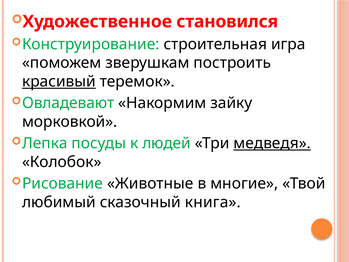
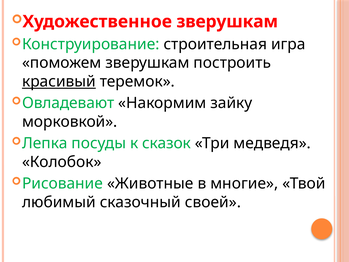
Художественное становился: становился -> зверушкам
людей: людей -> сказок
медведя underline: present -> none
книга: книга -> своей
